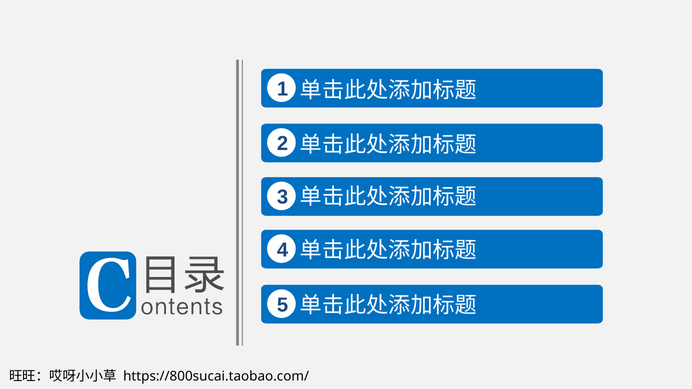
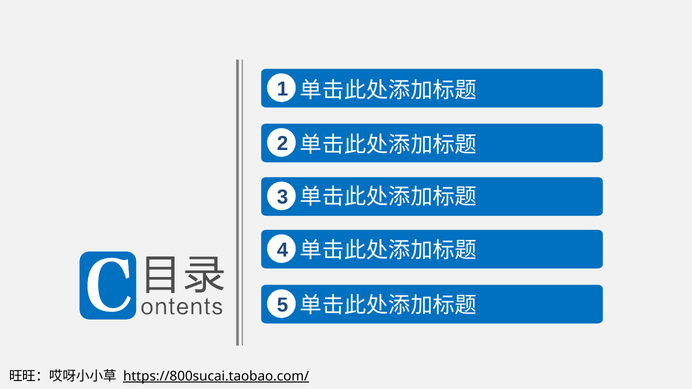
https://800sucai.taobao.com/ underline: none -> present
